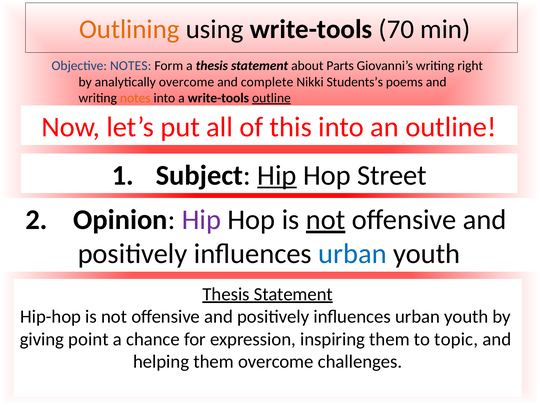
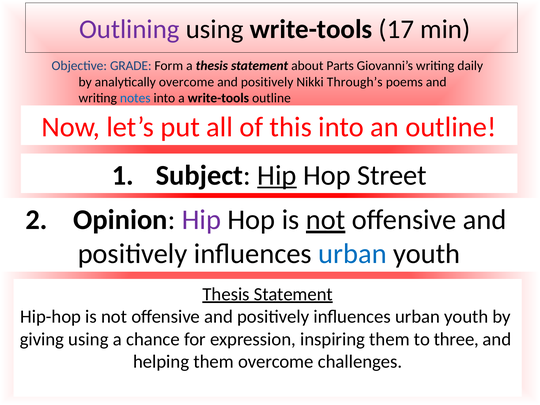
Outlining colour: orange -> purple
70: 70 -> 17
Objective NOTES: NOTES -> GRADE
right: right -> daily
complete at (267, 82): complete -> positively
Students’s: Students’s -> Through’s
notes at (135, 98) colour: orange -> blue
outline at (271, 98) underline: present -> none
giving point: point -> using
topic: topic -> three
